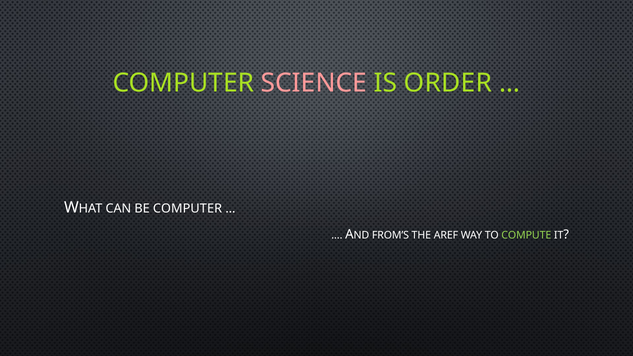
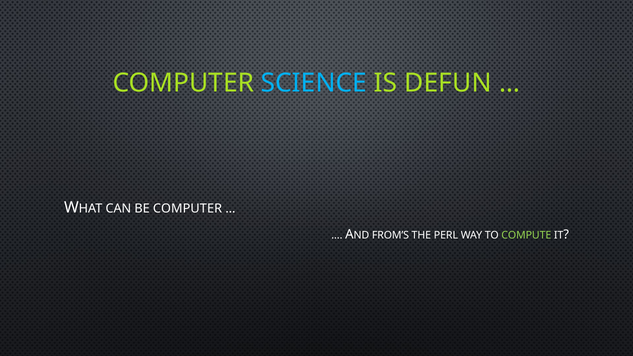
SCIENCE colour: pink -> light blue
ORDER: ORDER -> DEFUN
AREF: AREF -> PERL
